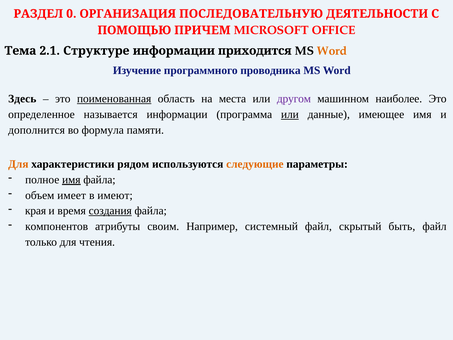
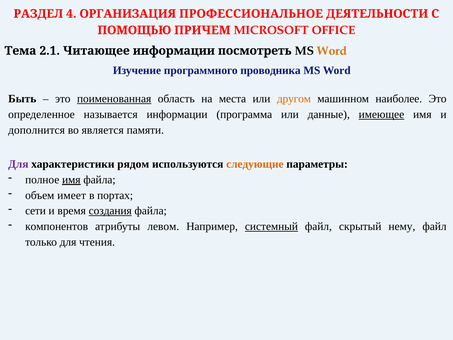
0: 0 -> 4
ПОСЛЕДОВАТЕЛЬНУЮ: ПОСЛЕДОВАТЕЛЬНУЮ -> ПРОФЕССИОНАЛЬНОЕ
Структуре: Структуре -> Читающее
приходится: приходится -> посмотреть
Здесь: Здесь -> Быть
другом colour: purple -> orange
или at (290, 114) underline: present -> none
имеющее underline: none -> present
формула: формула -> является
Для at (18, 164) colour: orange -> purple
имеют: имеют -> портах
края: края -> сети
своим: своим -> левом
системный underline: none -> present
быть: быть -> нему
